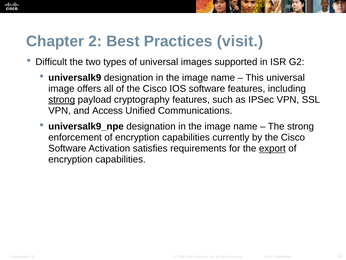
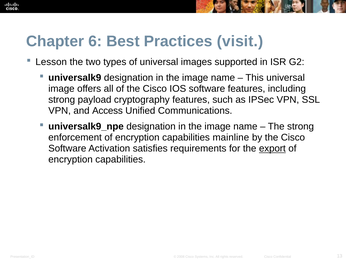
2: 2 -> 6
Difficult: Difficult -> Lesson
strong at (62, 100) underline: present -> none
currently: currently -> mainline
